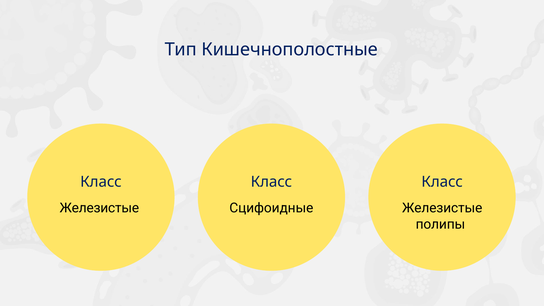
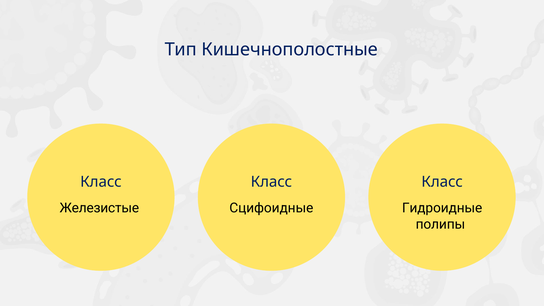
Железистые at (442, 208): Железистые -> Гидроидные
